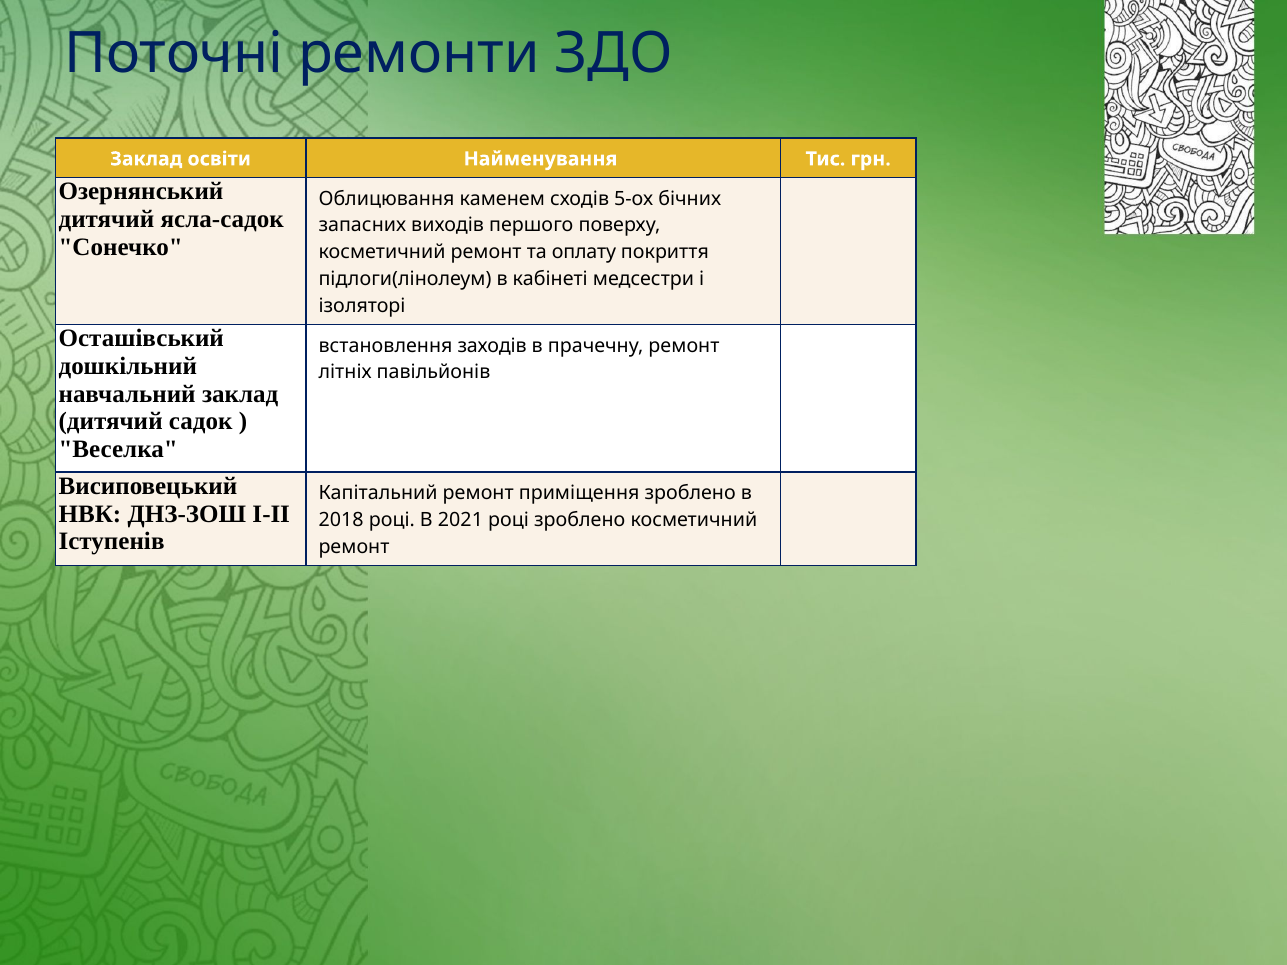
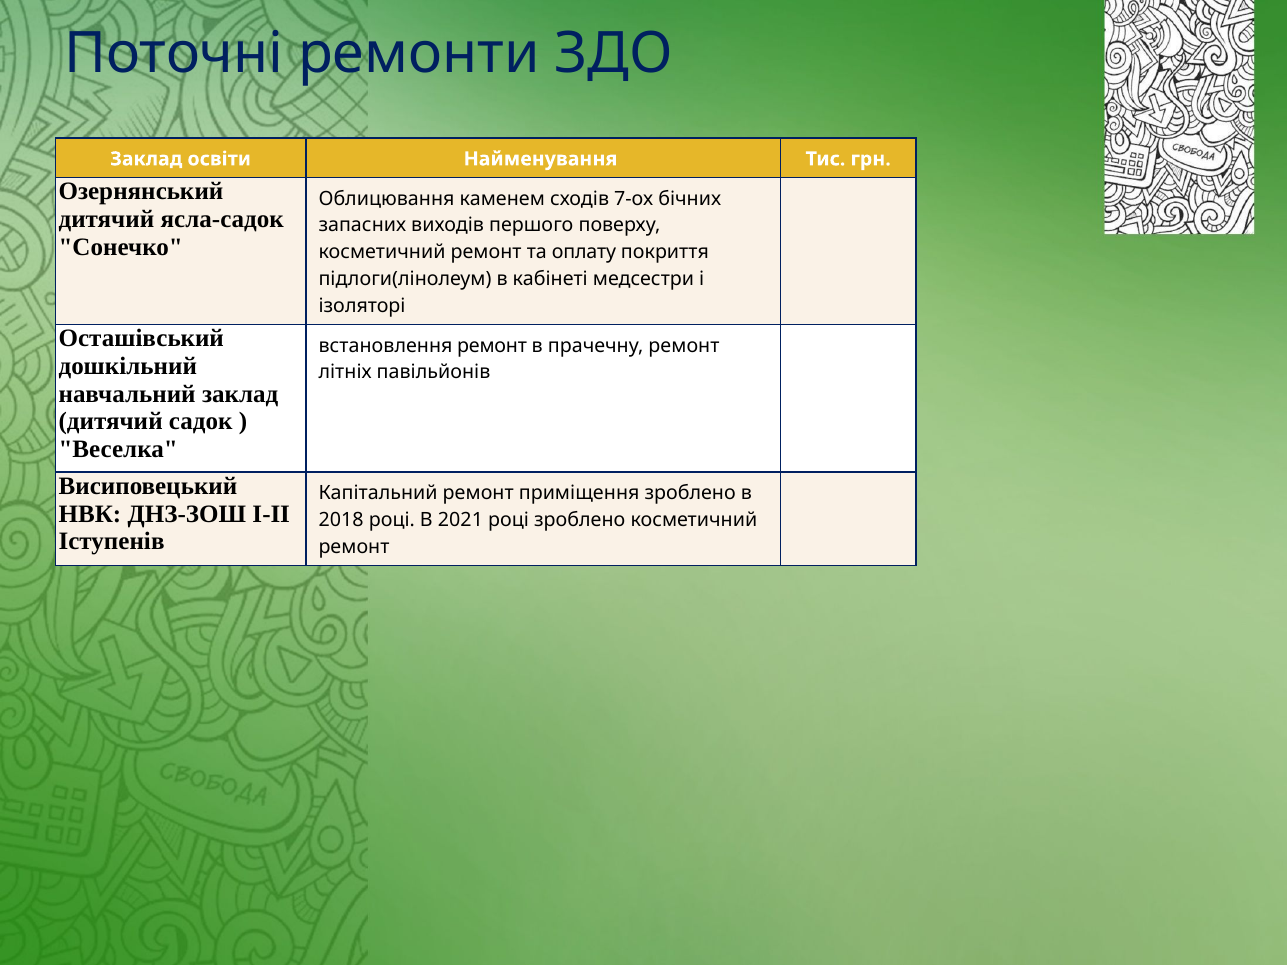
5-ох: 5-ох -> 7-ох
встановлення заходів: заходів -> ремонт
